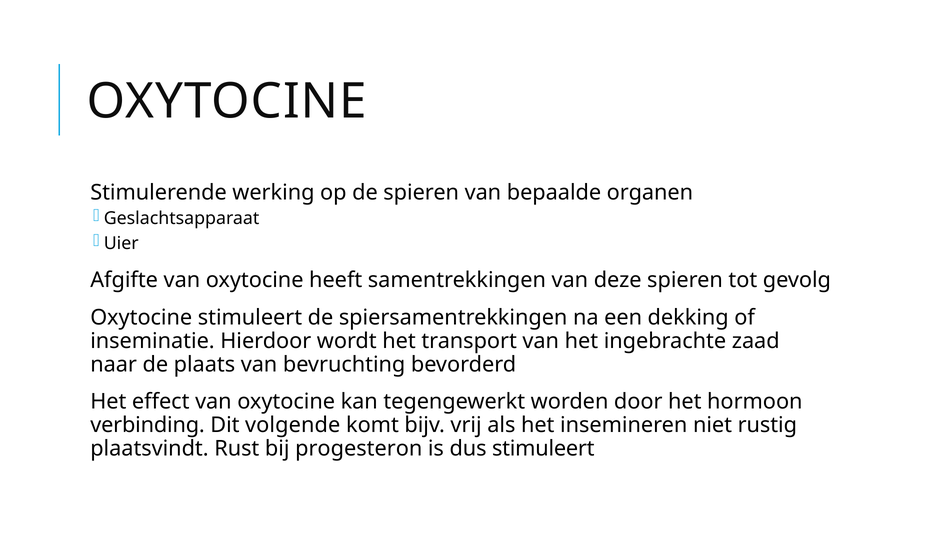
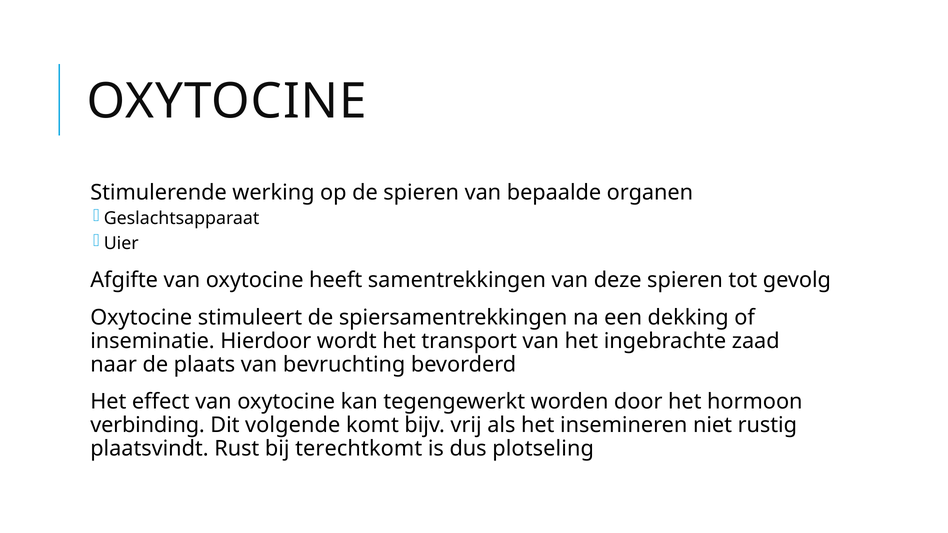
progesteron: progesteron -> terechtkomt
dus stimuleert: stimuleert -> plotseling
